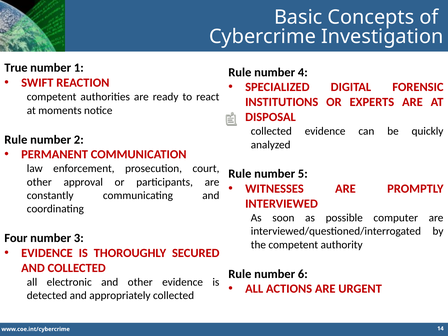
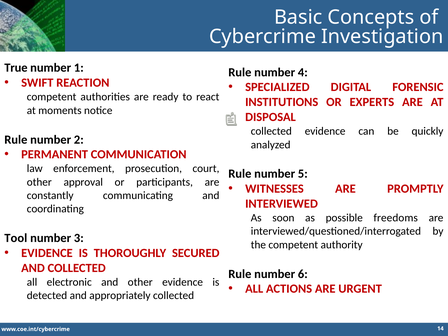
computer: computer -> freedoms
Four: Four -> Tool
